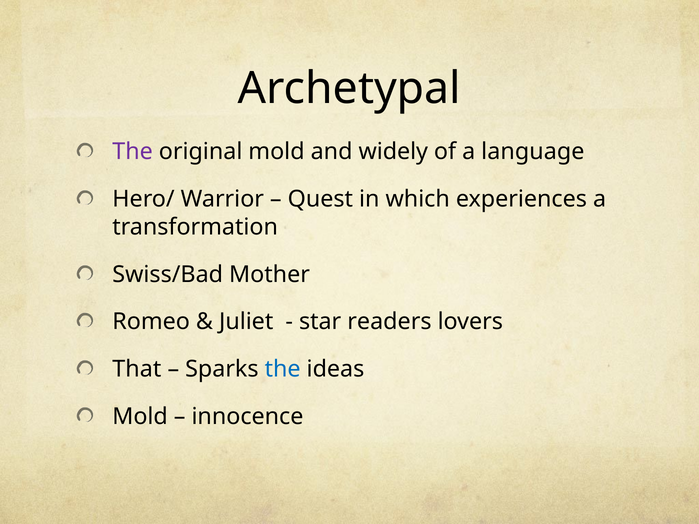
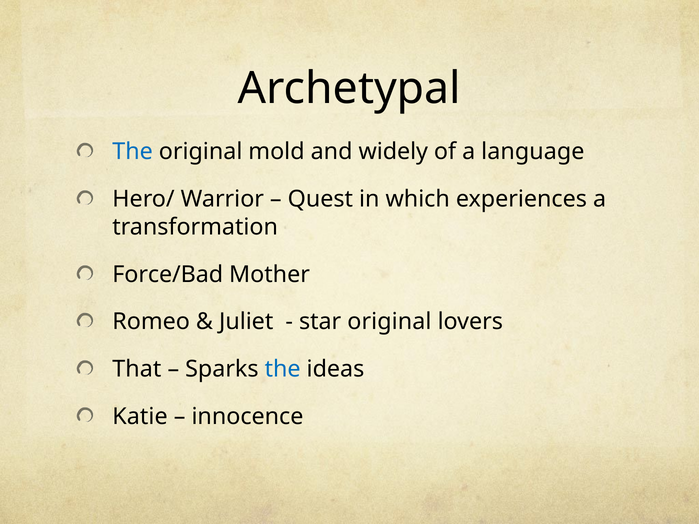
The at (133, 152) colour: purple -> blue
Swiss/Bad: Swiss/Bad -> Force/Bad
star readers: readers -> original
Mold at (140, 417): Mold -> Katie
